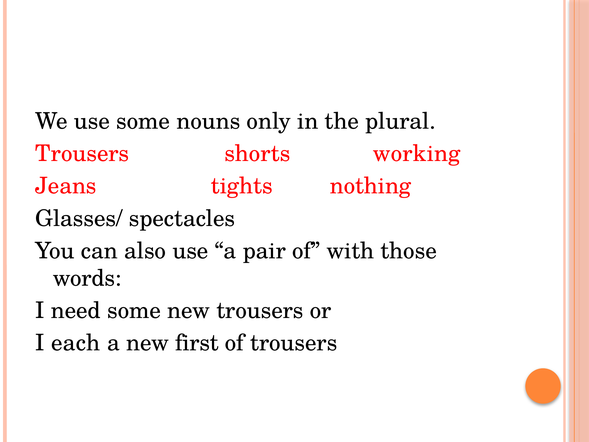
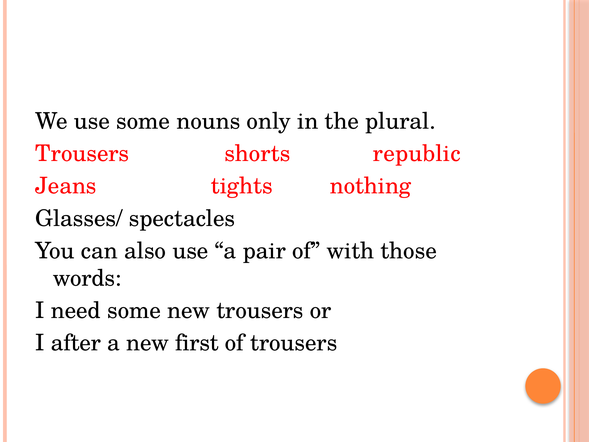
working: working -> republic
each: each -> after
